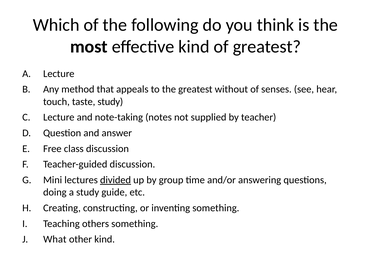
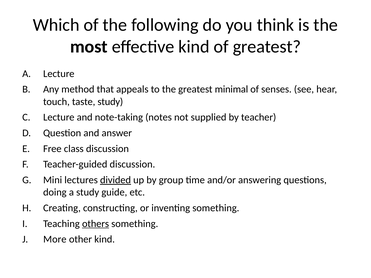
without: without -> minimal
others underline: none -> present
What: What -> More
